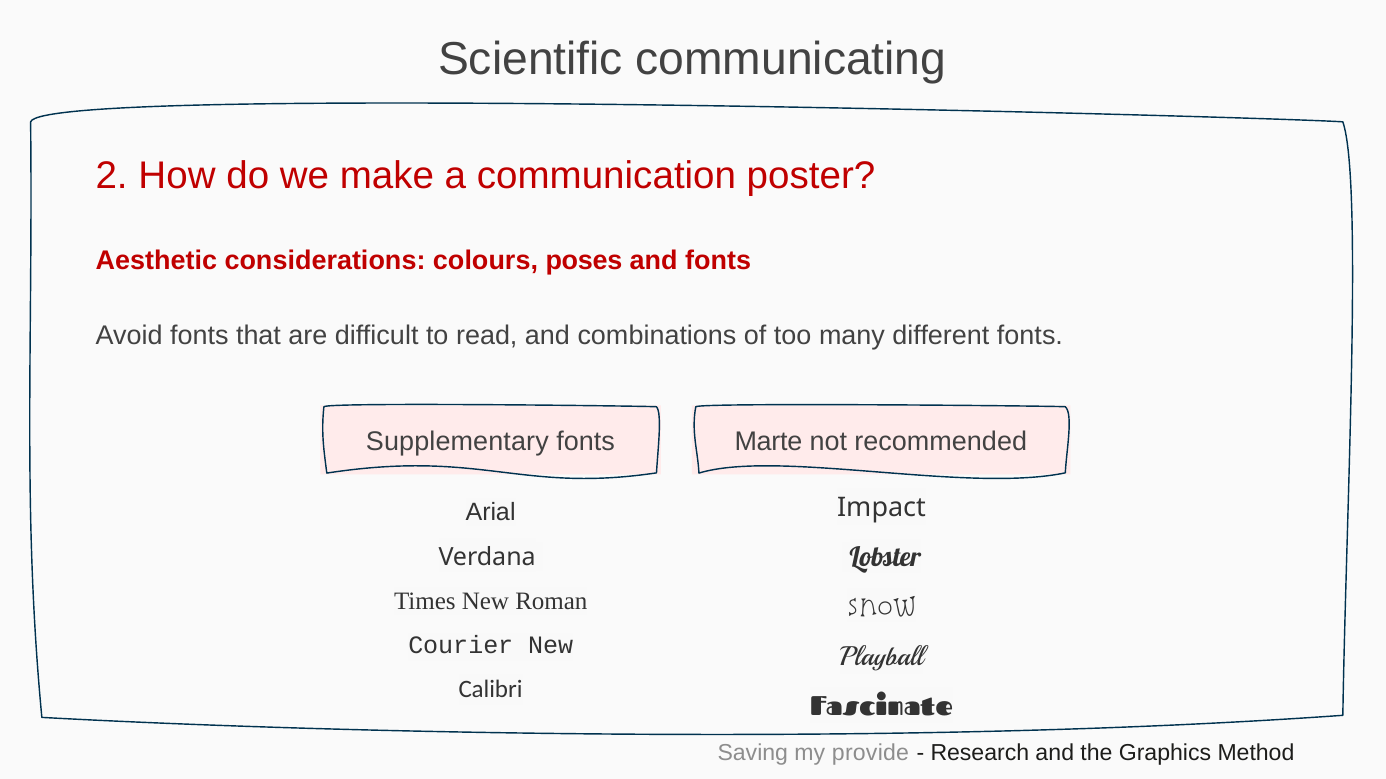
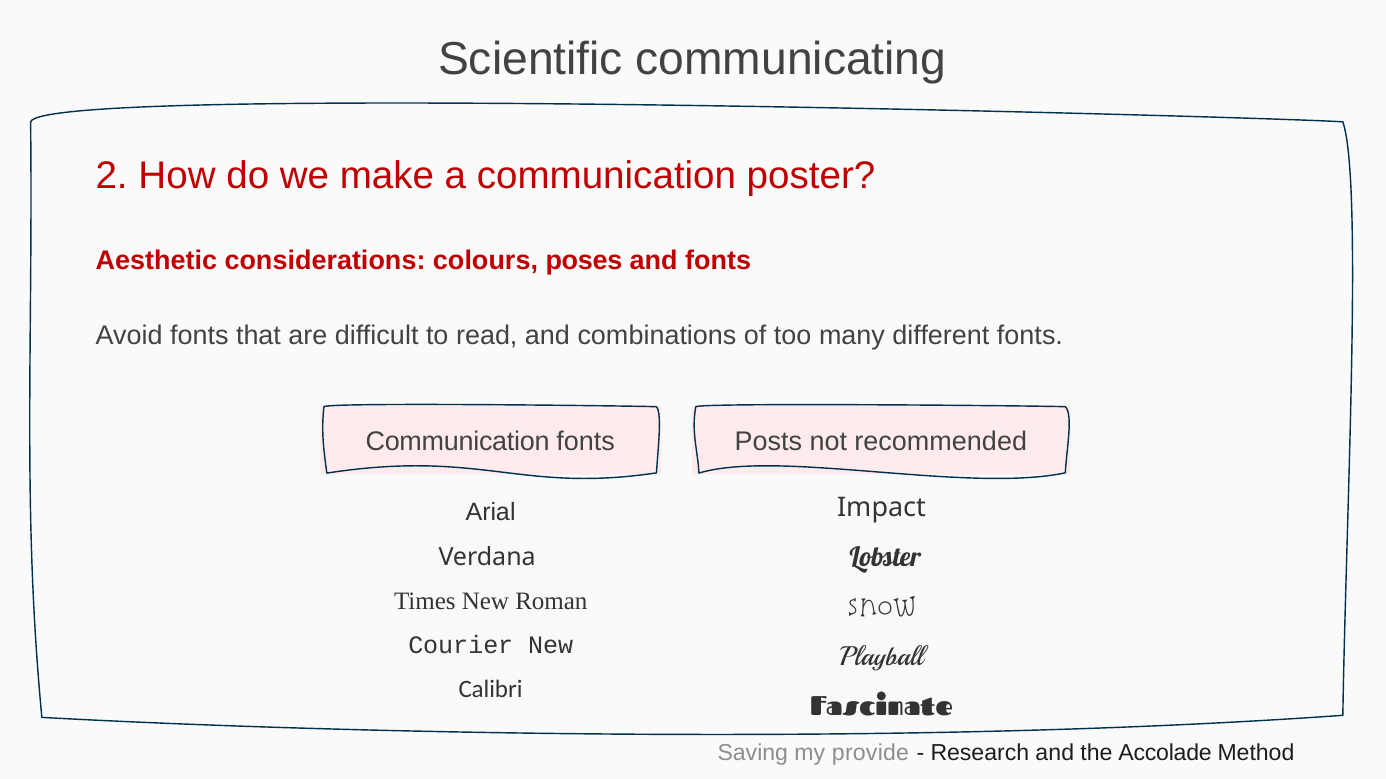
Supplementary at (457, 442): Supplementary -> Communication
Marte: Marte -> Posts
Graphics: Graphics -> Accolade
